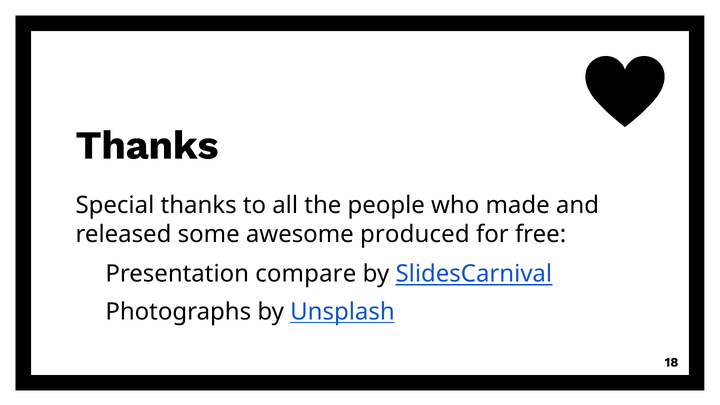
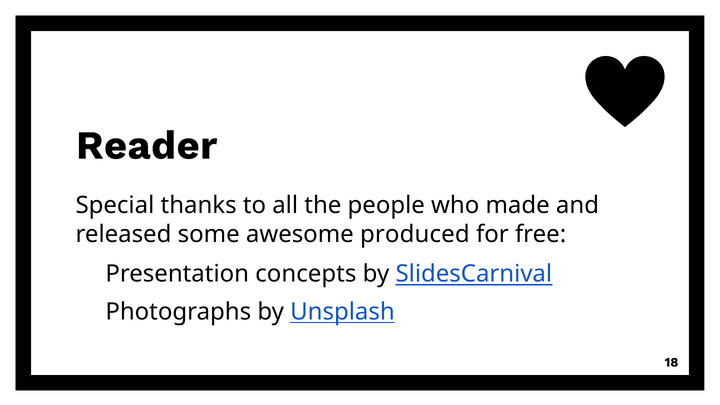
Thanks at (147, 145): Thanks -> Reader
compare: compare -> concepts
